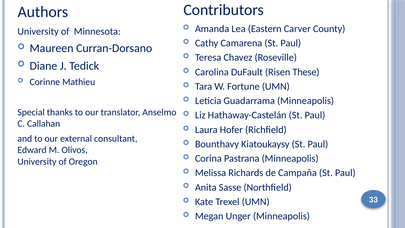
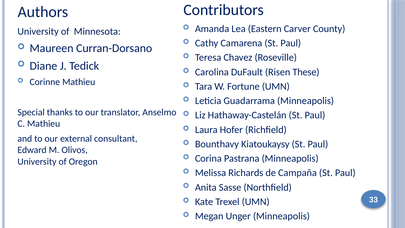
C Callahan: Callahan -> Mathieu
